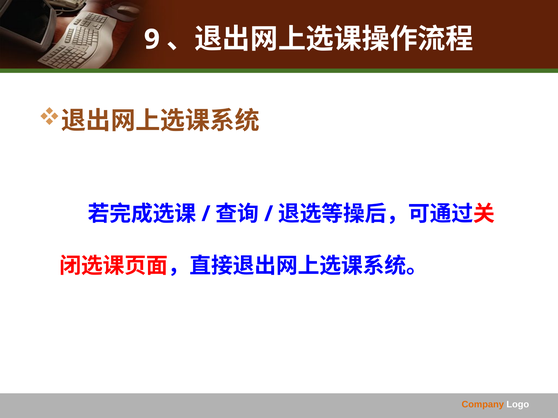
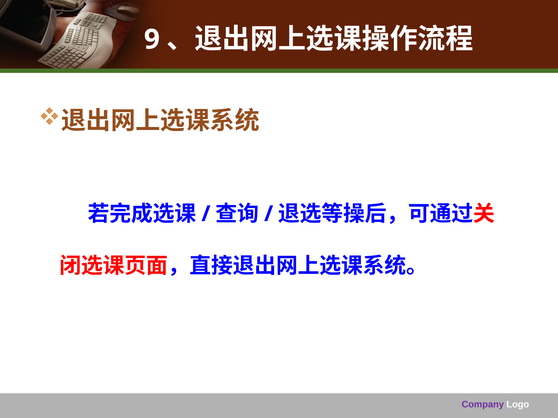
Company colour: orange -> purple
